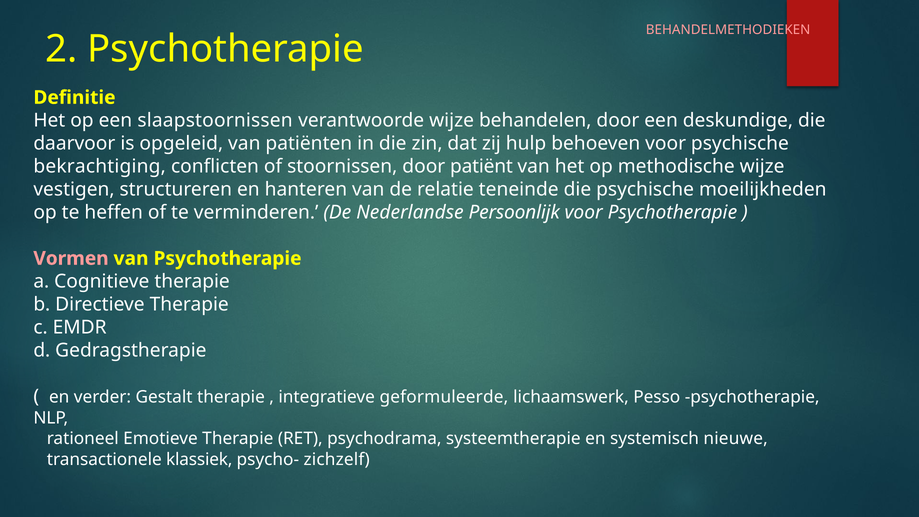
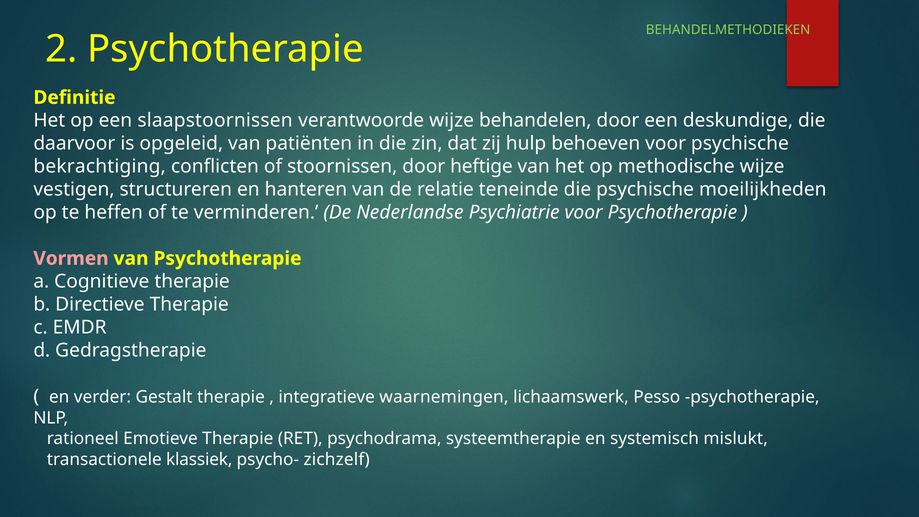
BEHANDELMETHODIEKEN colour: pink -> light green
patiënt: patiënt -> heftige
Persoonlijk: Persoonlijk -> Psychiatrie
geformuleerde: geformuleerde -> waarnemingen
nieuwe: nieuwe -> mislukt
